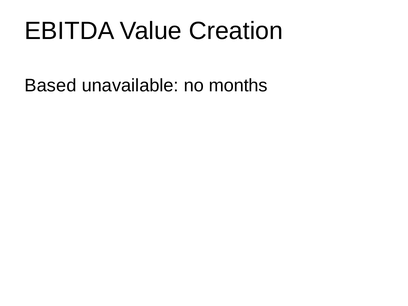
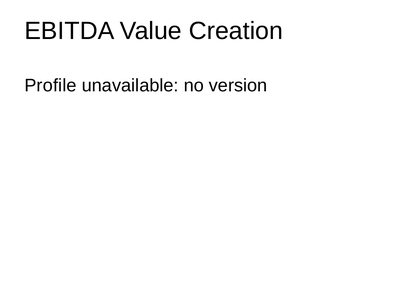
Based: Based -> Profile
months: months -> version
